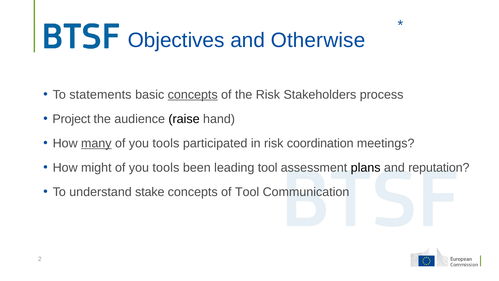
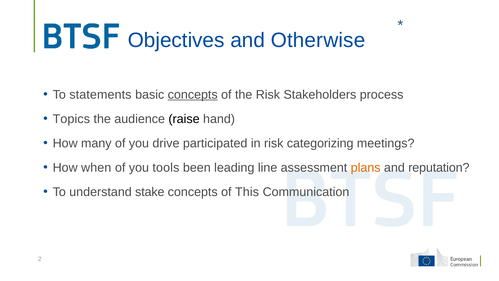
Project: Project -> Topics
many underline: present -> none
tools at (166, 143): tools -> drive
coordination: coordination -> categorizing
might: might -> when
leading tool: tool -> line
plans colour: black -> orange
of Tool: Tool -> This
